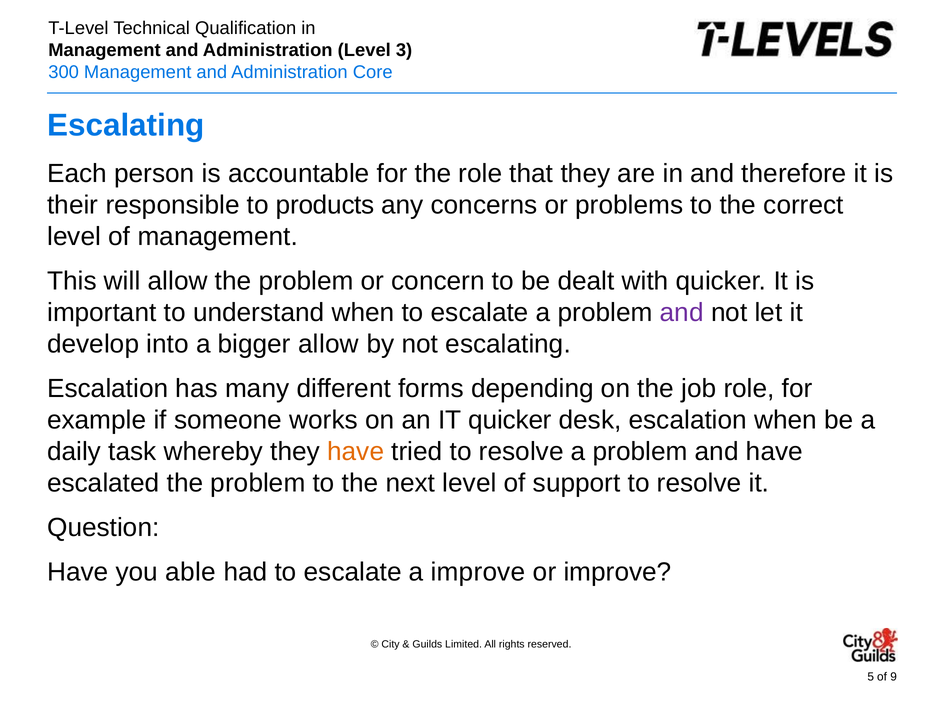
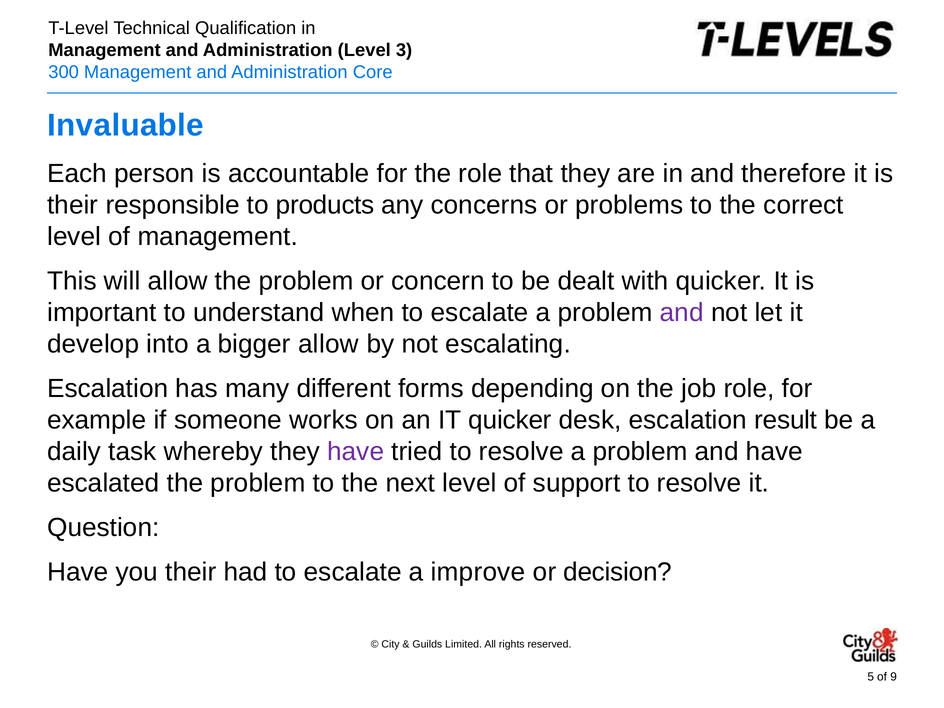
Escalating at (126, 125): Escalating -> Invaluable
escalation when: when -> result
have at (356, 452) colour: orange -> purple
you able: able -> their
or improve: improve -> decision
